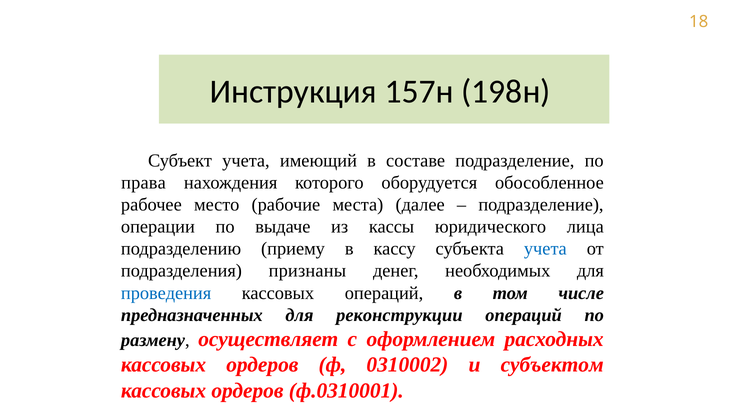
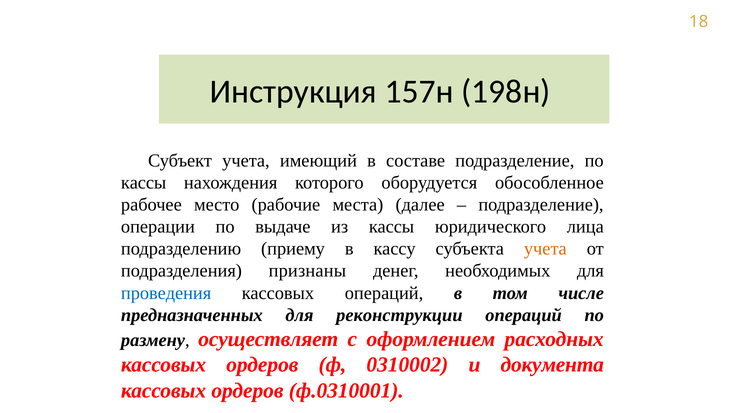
права at (143, 183): права -> кассы
учета at (545, 249) colour: blue -> orange
субъектом: субъектом -> документа
